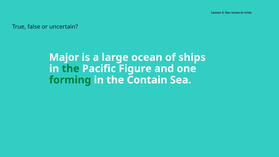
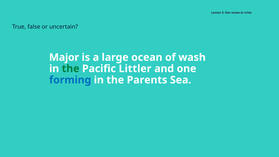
ships: ships -> wash
Figure: Figure -> Littler
forming colour: green -> blue
Contain: Contain -> Parents
